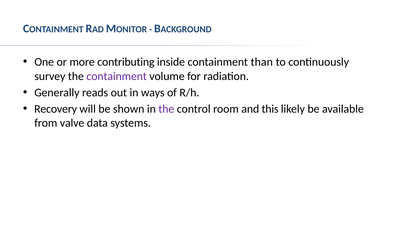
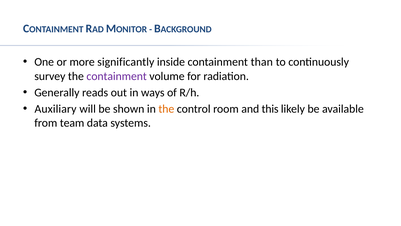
contributing: contributing -> significantly
Recovery: Recovery -> Auxiliary
the at (166, 109) colour: purple -> orange
valve: valve -> team
